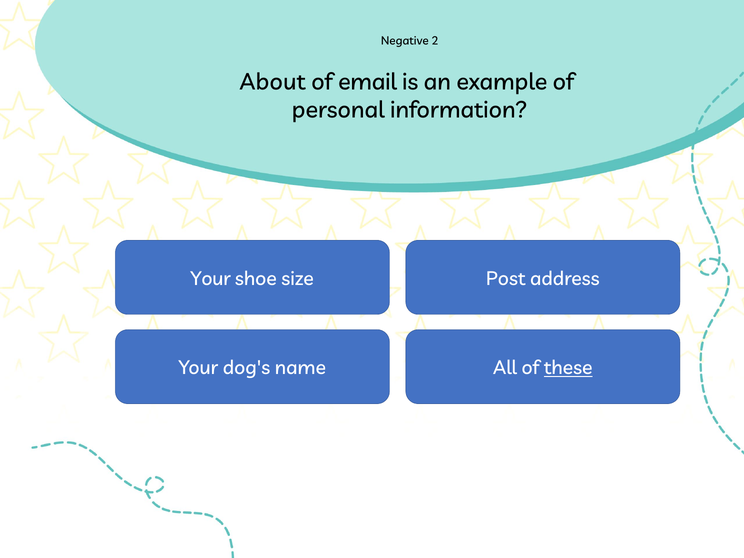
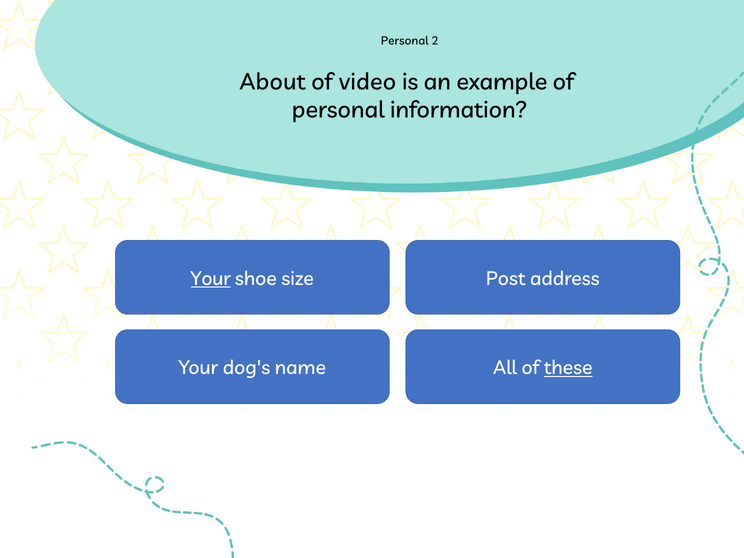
Negative at (405, 41): Negative -> Personal
email: email -> video
Your at (211, 279) underline: none -> present
